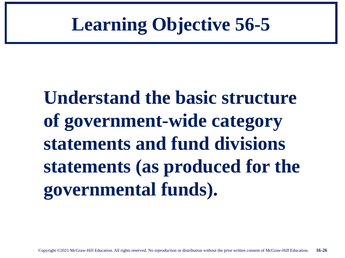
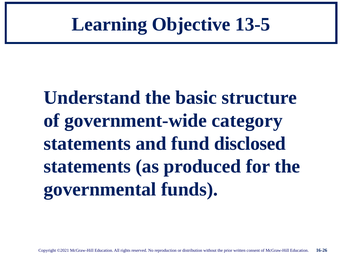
56-5: 56-5 -> 13-5
divisions: divisions -> disclosed
